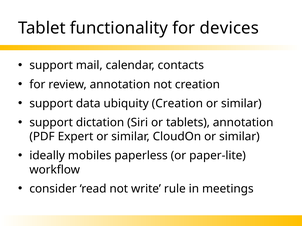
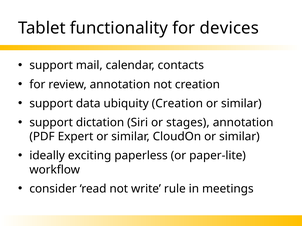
tablets: tablets -> stages
mobiles: mobiles -> exciting
